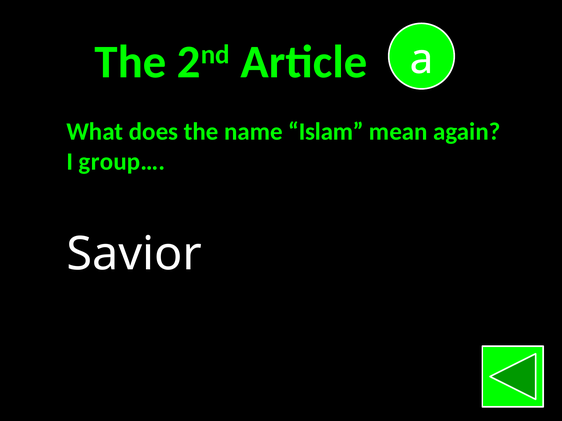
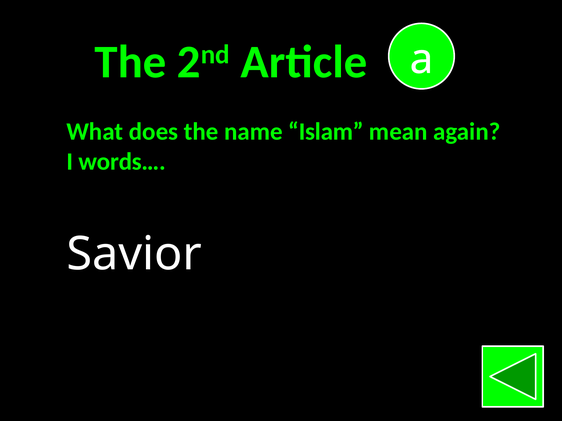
group…: group… -> words…
